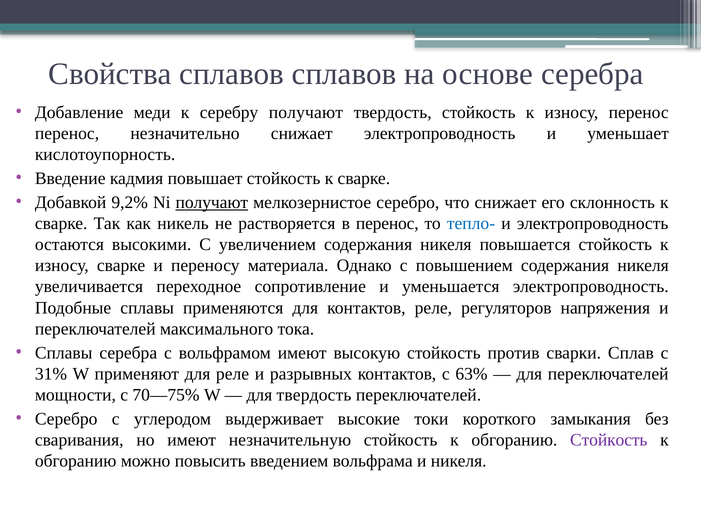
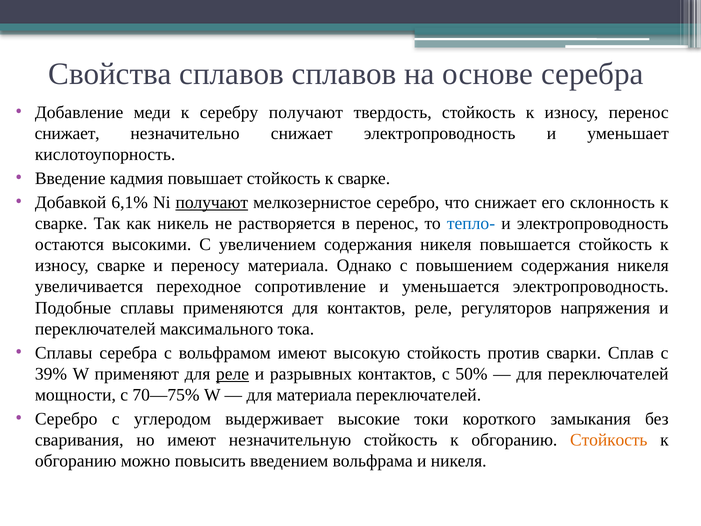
перенос at (67, 133): перенос -> снижает
9,2%: 9,2% -> 6,1%
31%: 31% -> 39%
реле at (233, 374) underline: none -> present
63%: 63% -> 50%
для твердость: твердость -> материала
Стойкость at (609, 440) colour: purple -> orange
